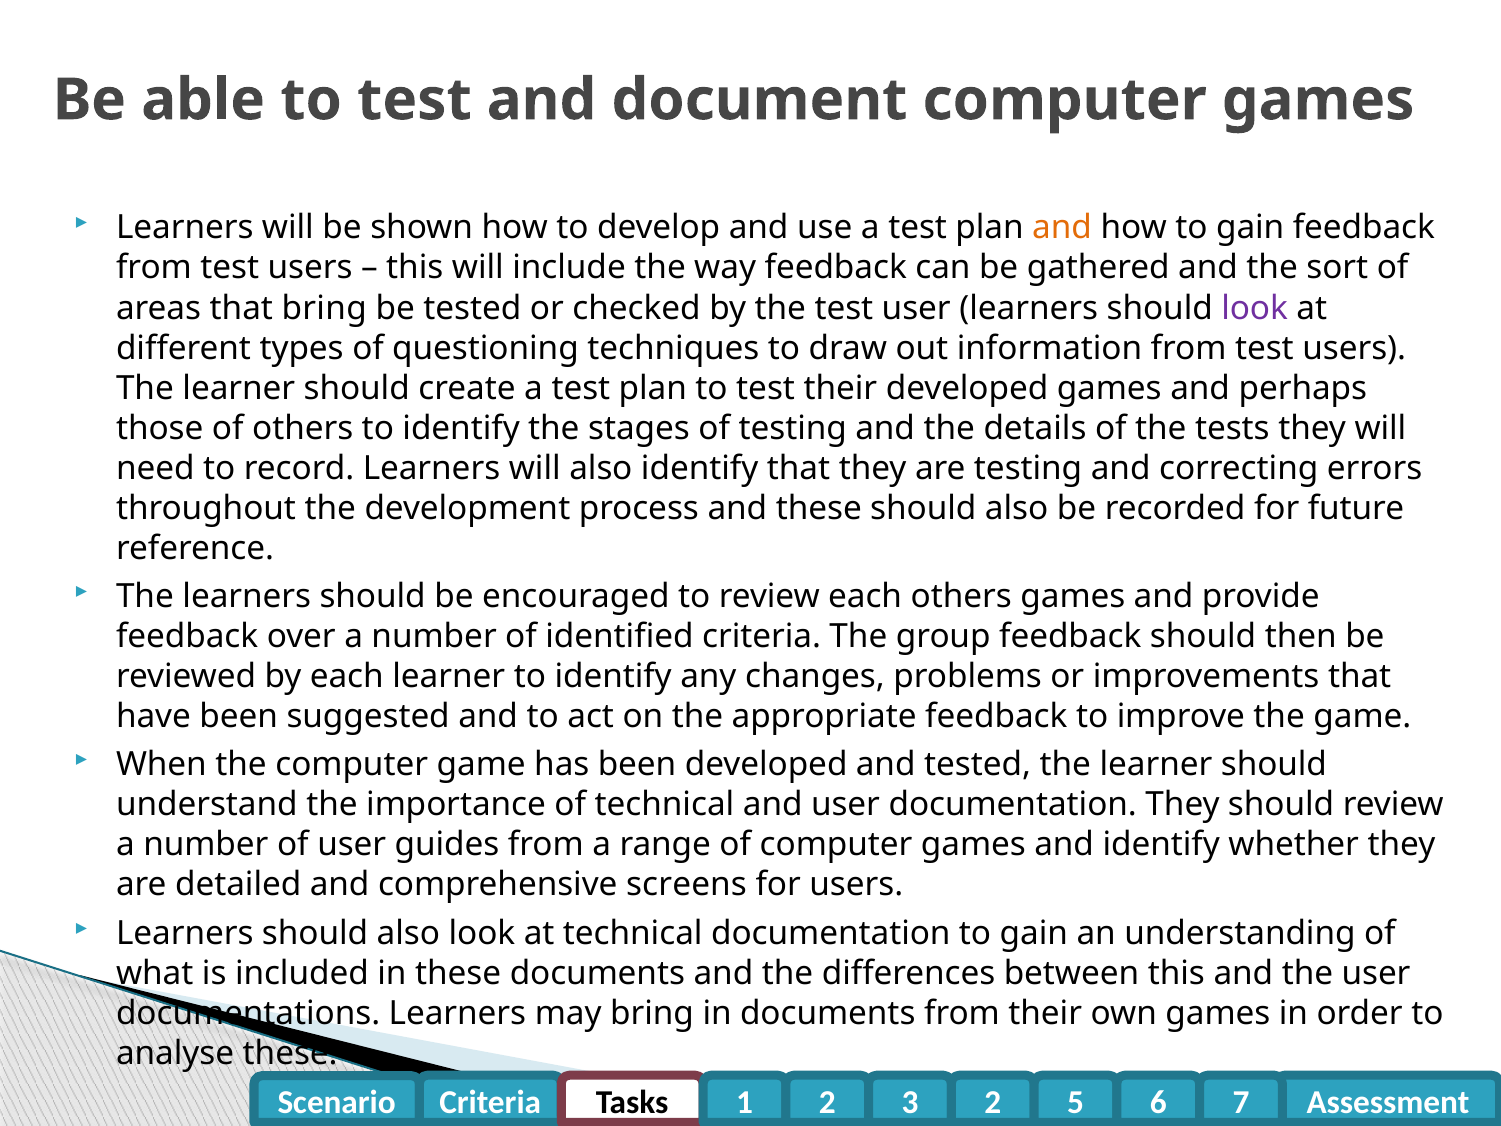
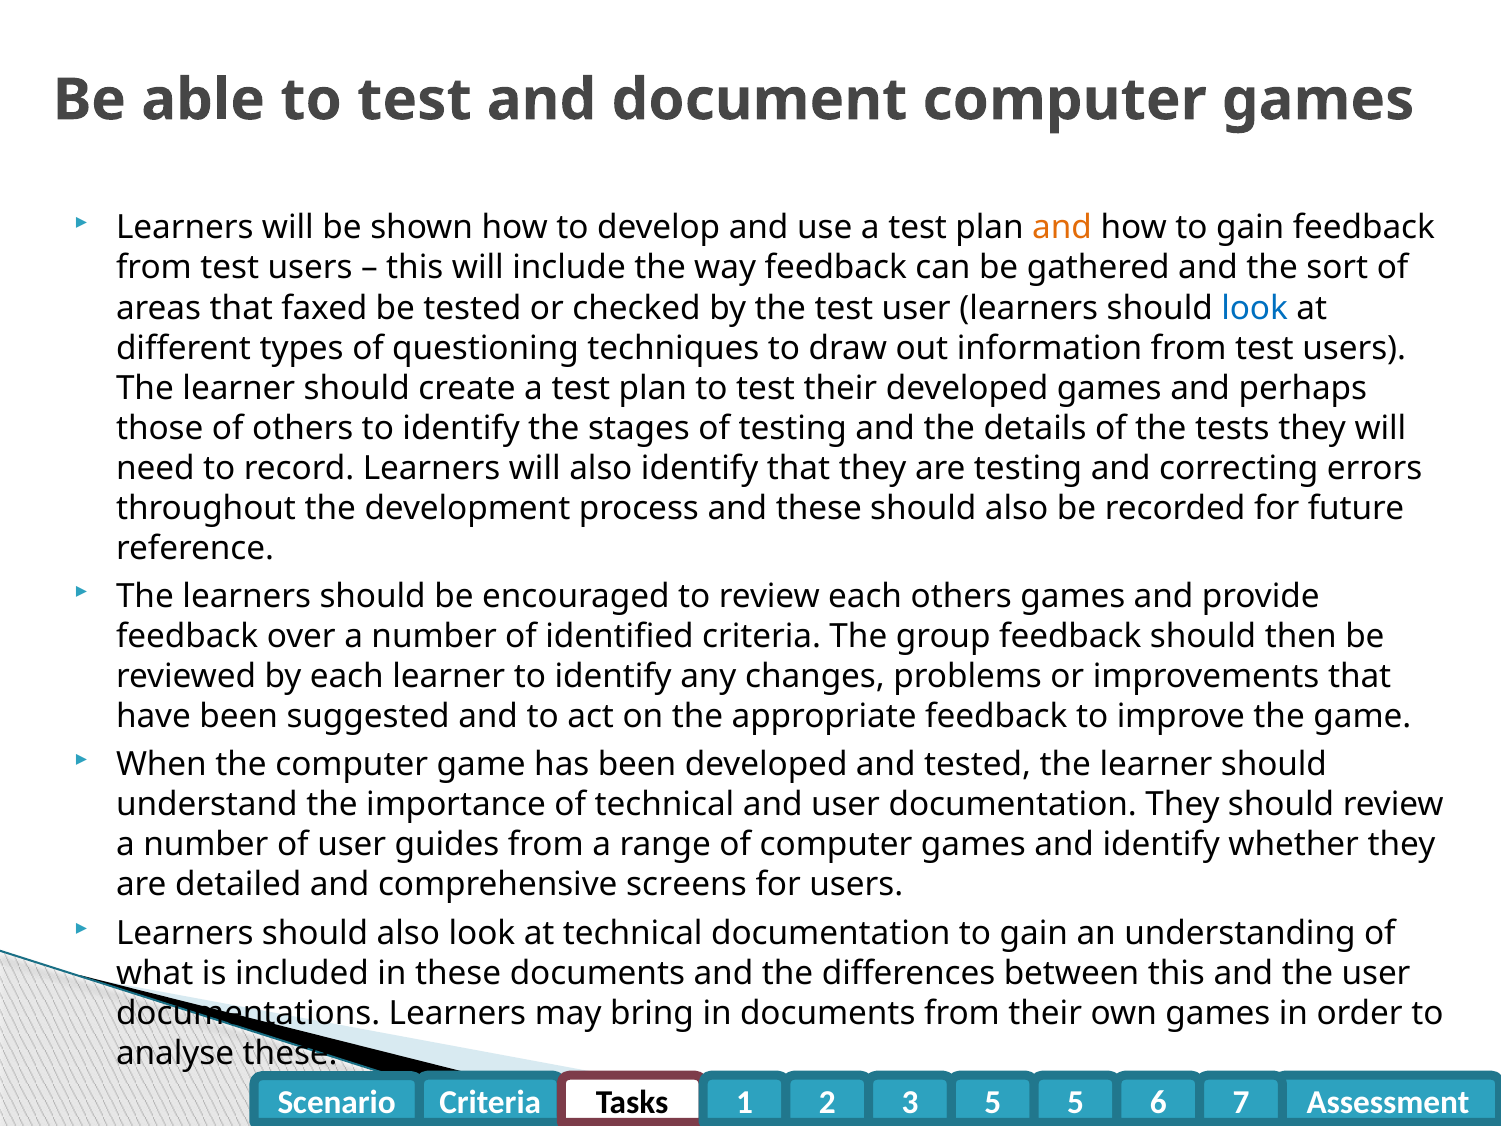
that bring: bring -> faxed
look at (1255, 308) colour: purple -> blue
3 2: 2 -> 5
